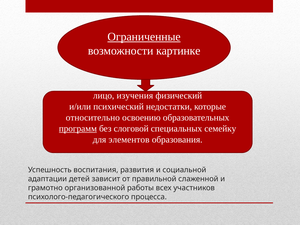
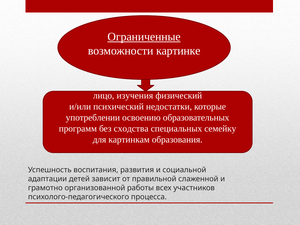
относительно: относительно -> употреблении
программ underline: present -> none
слоговой: слоговой -> сходства
элементов: элементов -> картинкам
